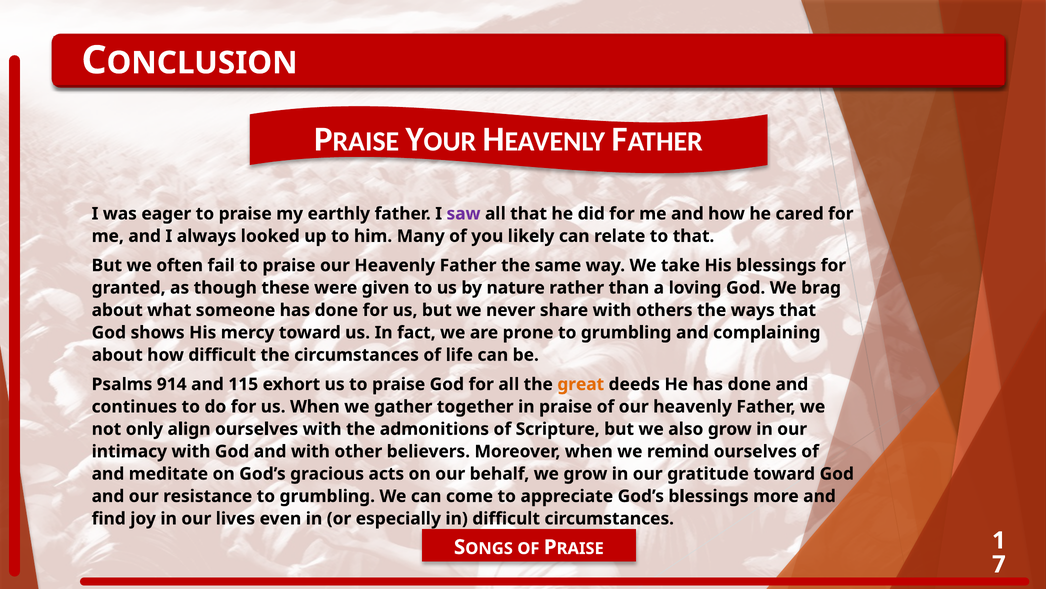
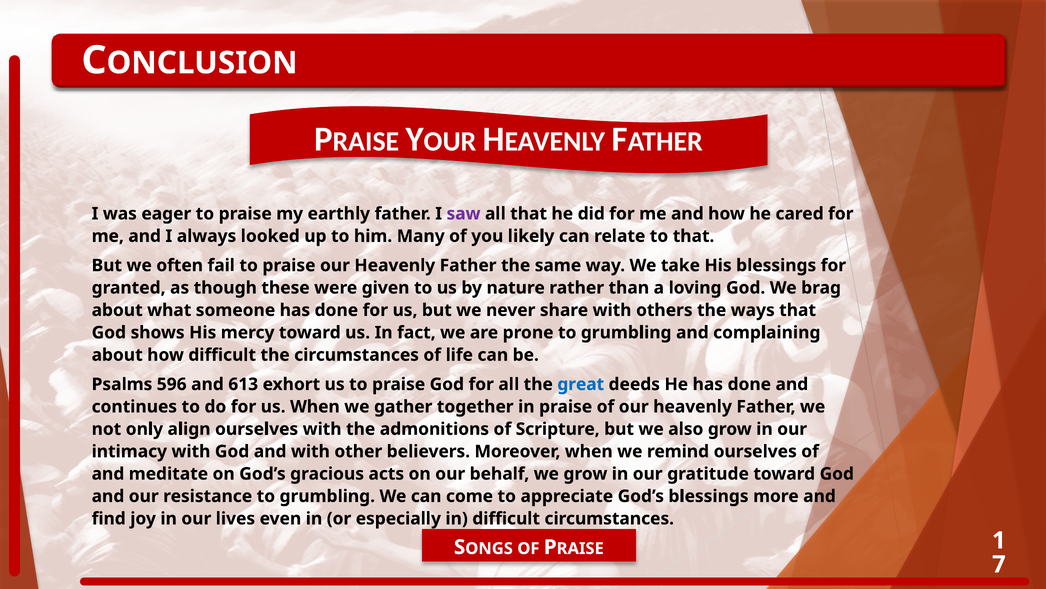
914: 914 -> 596
115: 115 -> 613
great colour: orange -> blue
